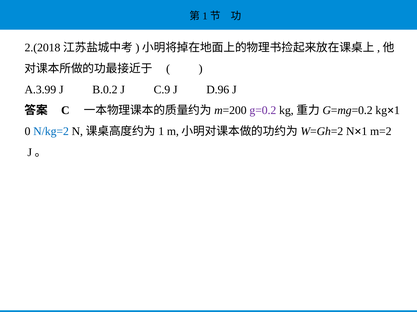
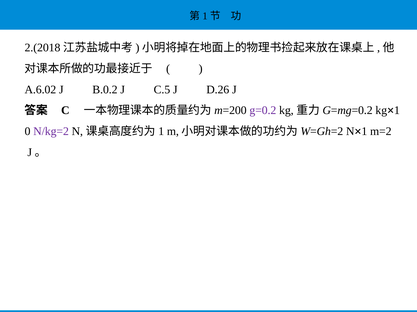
A.3.99: A.3.99 -> A.6.02
C.9: C.9 -> C.5
D.96: D.96 -> D.26
N/kg=2 colour: blue -> purple
